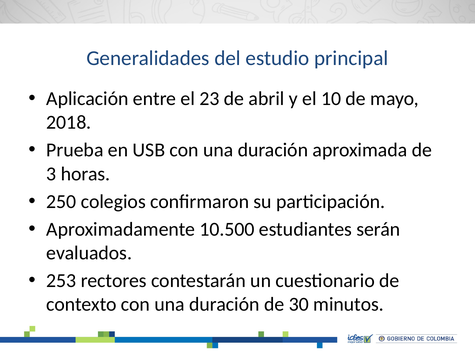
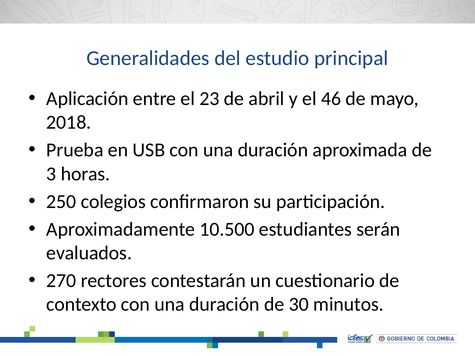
10: 10 -> 46
253: 253 -> 270
